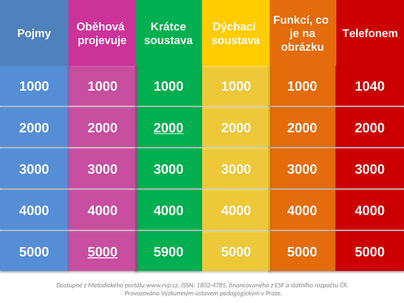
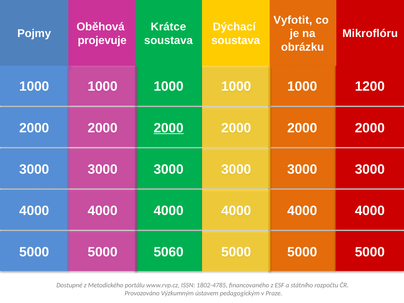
Funkcí: Funkcí -> Vyfotit
Telefonem: Telefonem -> Mikroflóru
1040: 1040 -> 1200
5000 at (103, 252) underline: present -> none
5900: 5900 -> 5060
